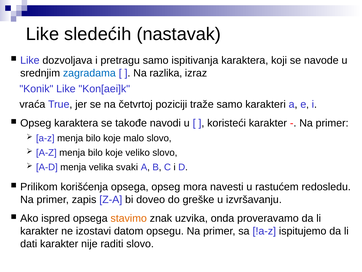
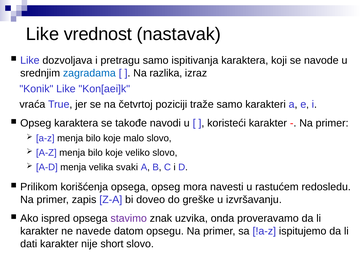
sledećih: sledećih -> vrednost
stavimo colour: orange -> purple
izostavi: izostavi -> navede
raditi: raditi -> short
